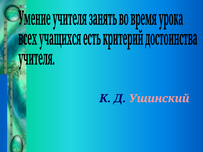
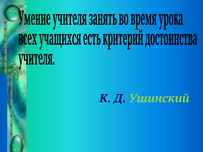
Ушинский colour: pink -> light green
